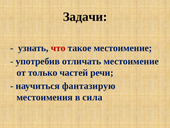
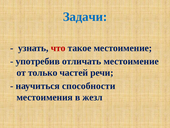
Задачи colour: black -> blue
фантазирую: фантазирую -> способности
сила: сила -> жезл
